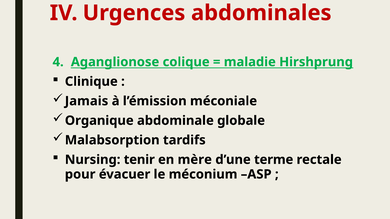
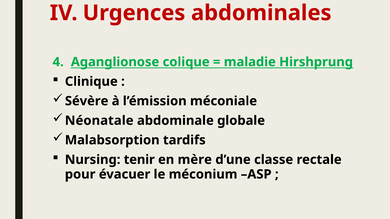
Jamais: Jamais -> Sévère
Organique: Organique -> Néonatale
terme: terme -> classe
